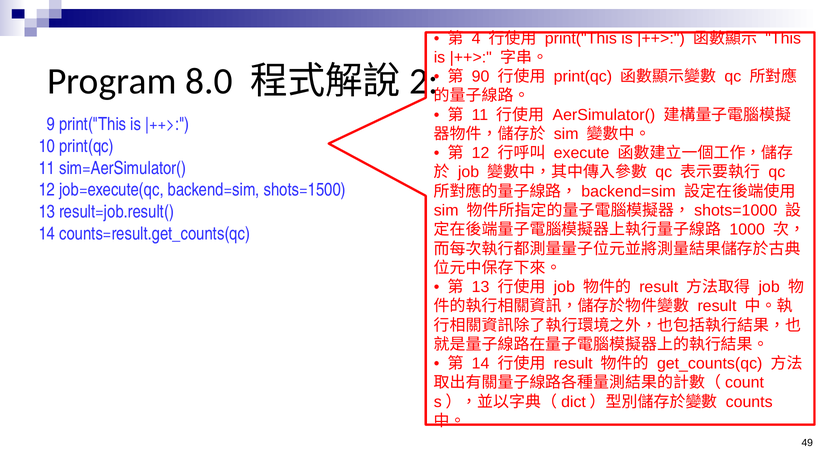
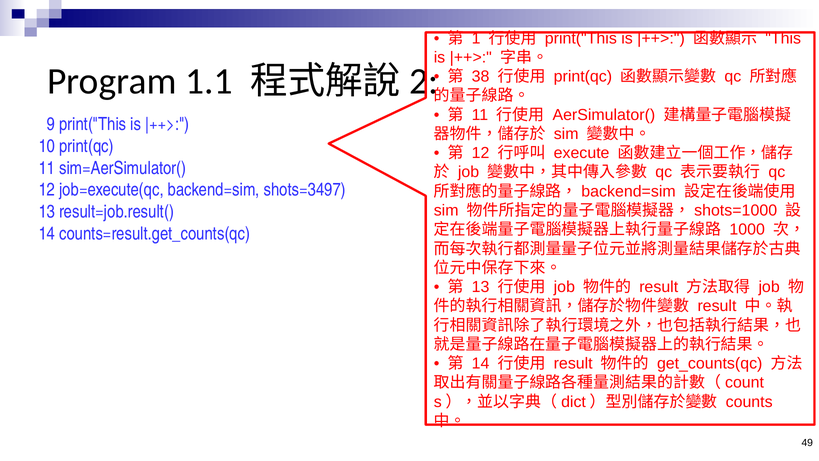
4: 4 -> 1
8.0: 8.0 -> 1.1
90: 90 -> 38
shots=1500: shots=1500 -> shots=3497
